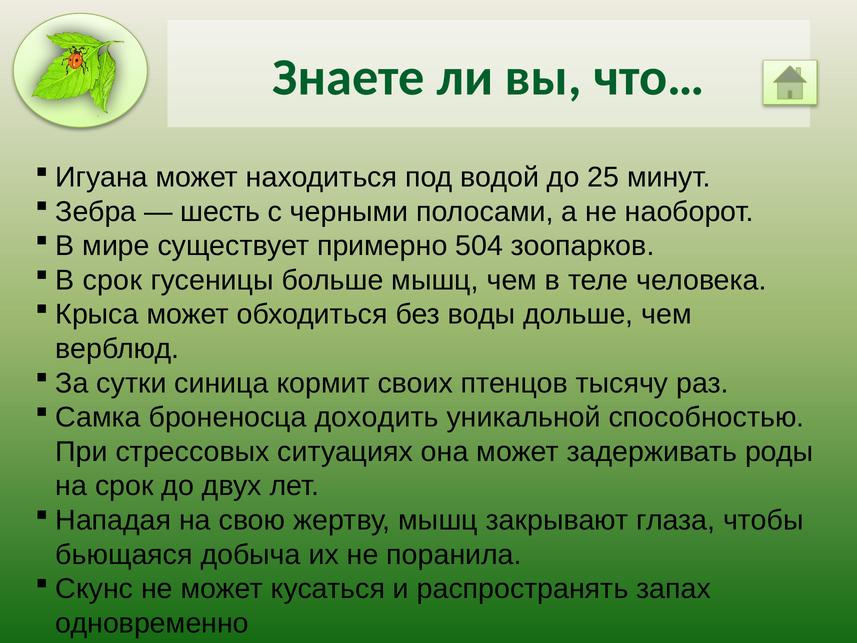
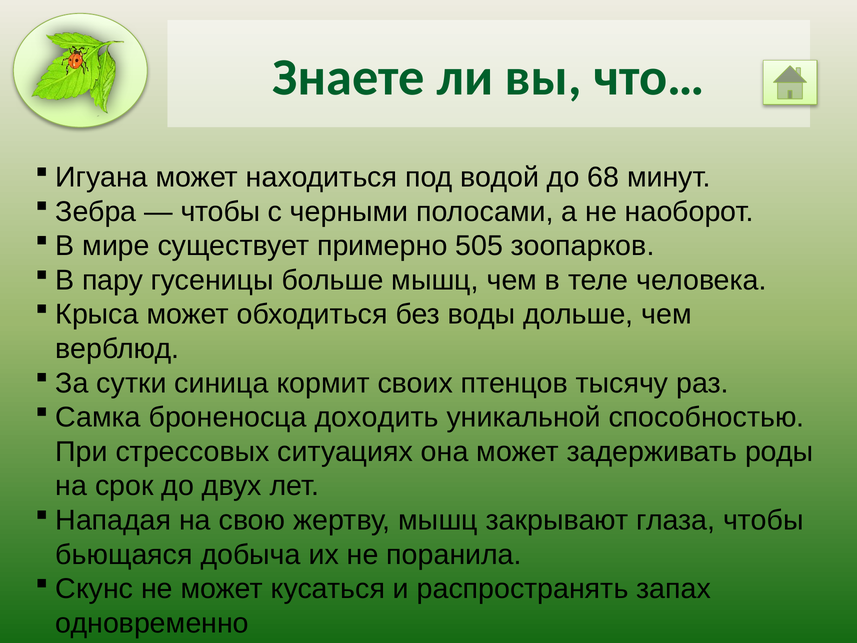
25: 25 -> 68
шесть at (220, 212): шесть -> чтобы
504: 504 -> 505
срок at (112, 280): срок -> пару
